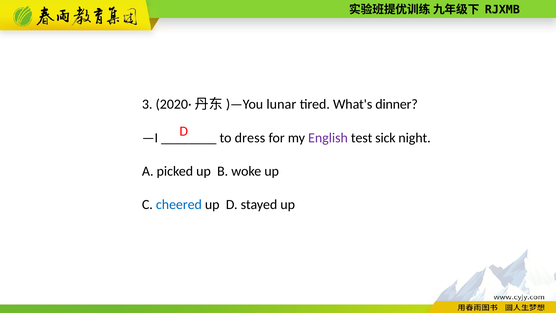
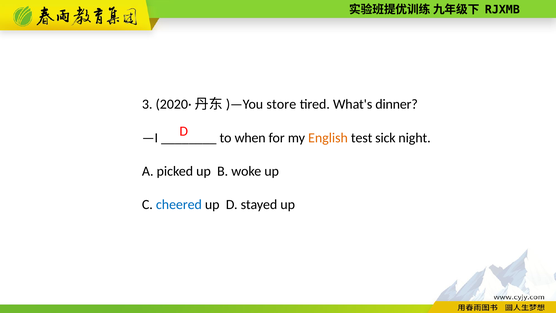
lunar: lunar -> store
dress: dress -> when
English colour: purple -> orange
